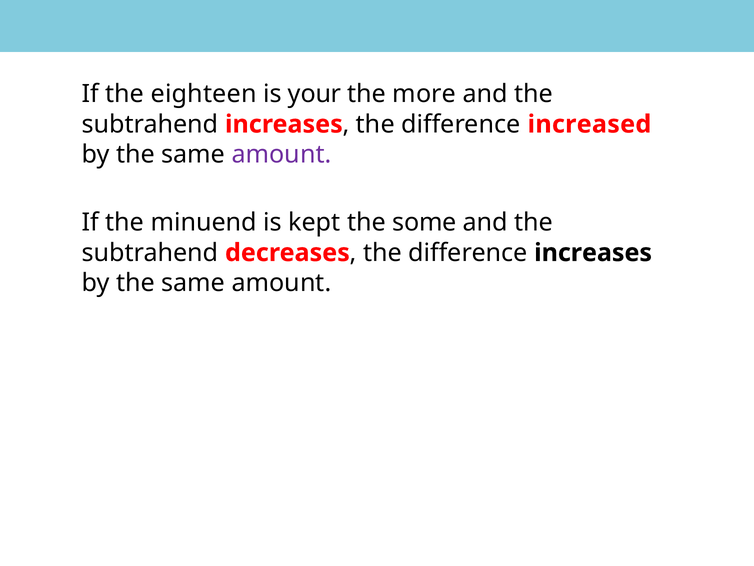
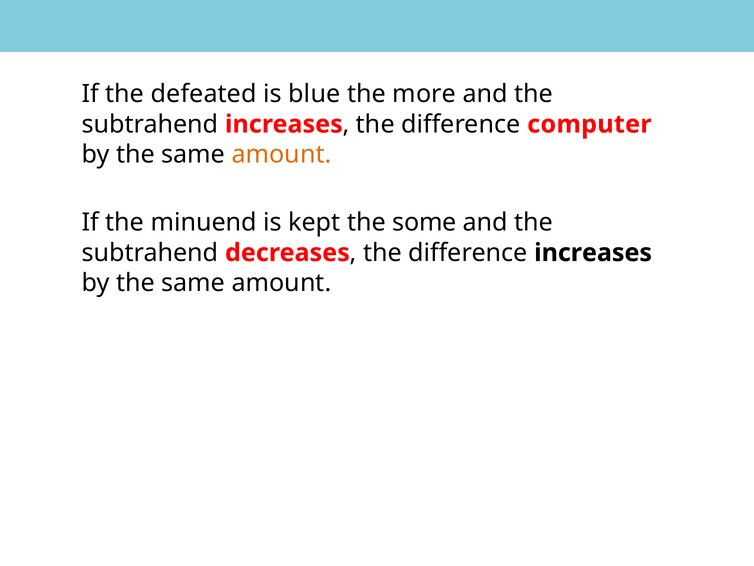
eighteen: eighteen -> defeated
your: your -> blue
increased: increased -> computer
amount at (282, 154) colour: purple -> orange
